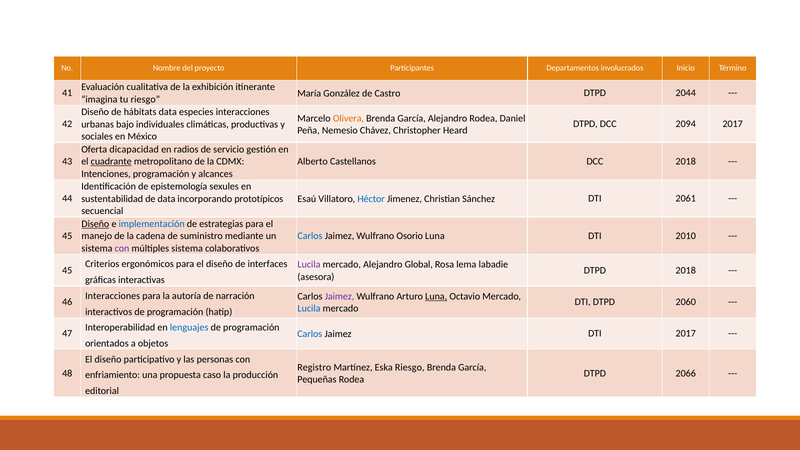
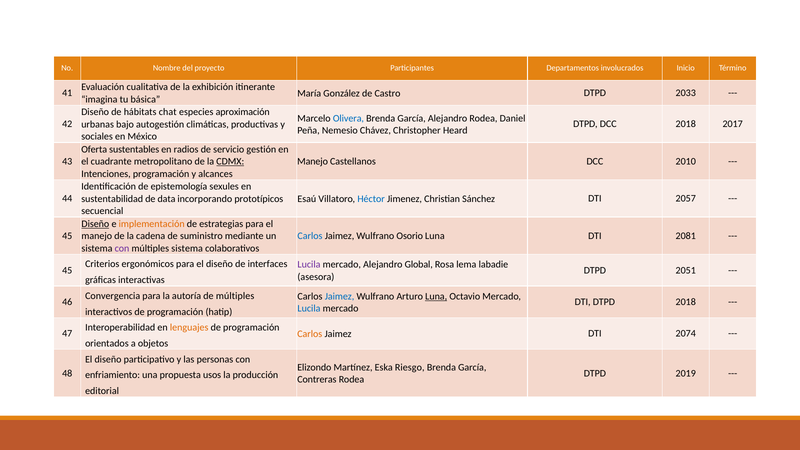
2044: 2044 -> 2033
tu riesgo: riesgo -> básica
hábitats data: data -> chat
especies interacciones: interacciones -> aproximación
Olivera colour: orange -> blue
DCC 2094: 2094 -> 2018
individuales: individuales -> autogestión
dicapacidad: dicapacidad -> sustentables
cuadrante underline: present -> none
CDMX underline: none -> present
Alberto at (312, 162): Alberto -> Manejo
DCC 2018: 2018 -> 2010
2061: 2061 -> 2057
implementación colour: blue -> orange
2010: 2010 -> 2081
DTPD 2018: 2018 -> 2051
Interacciones at (113, 296): Interacciones -> Convergencia
de narración: narración -> múltiples
Jaimez at (340, 296) colour: purple -> blue
DTPD 2060: 2060 -> 2018
lenguajes colour: blue -> orange
Carlos at (310, 334) colour: blue -> orange
DTI 2017: 2017 -> 2074
Registro: Registro -> Elizondo
2066: 2066 -> 2019
caso: caso -> usos
Pequeñas: Pequeñas -> Contreras
